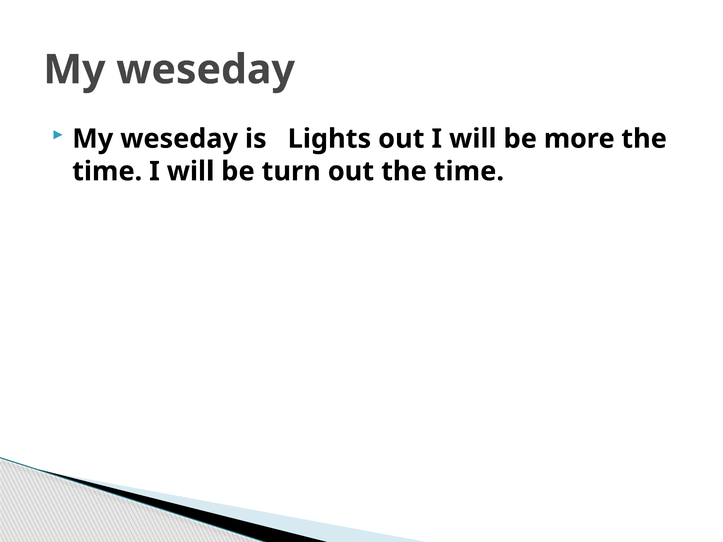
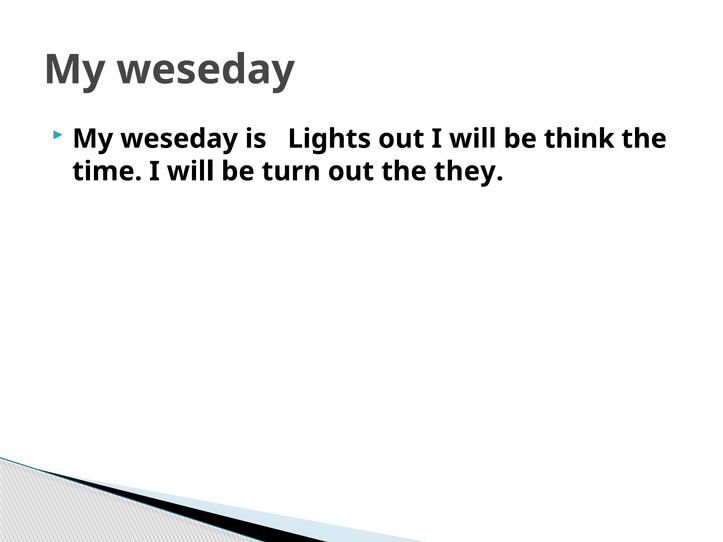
more: more -> think
out the time: time -> they
